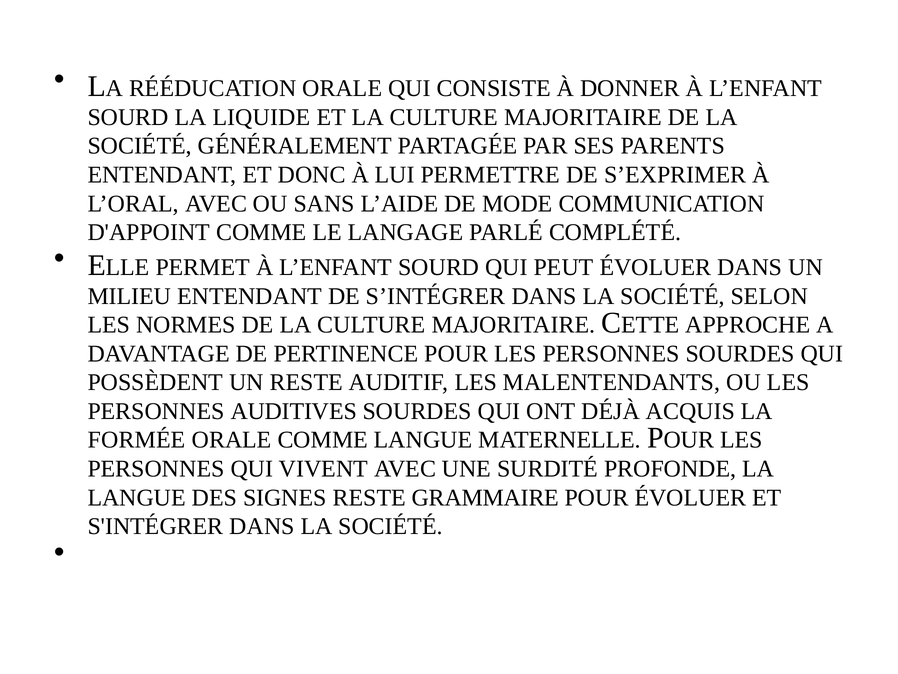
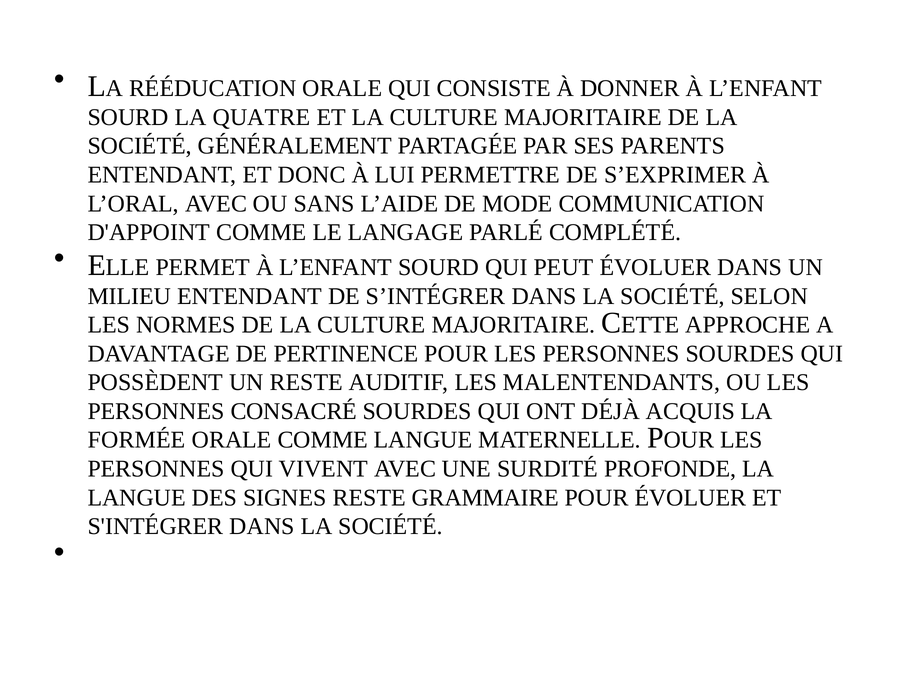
LIQUIDE: LIQUIDE -> QUATRE
AUDITIVES: AUDITIVES -> CONSACRÉ
